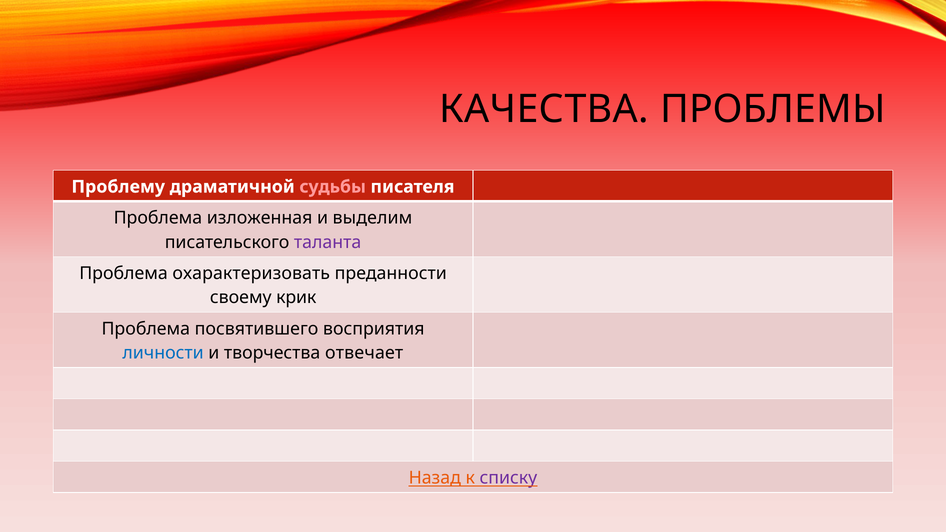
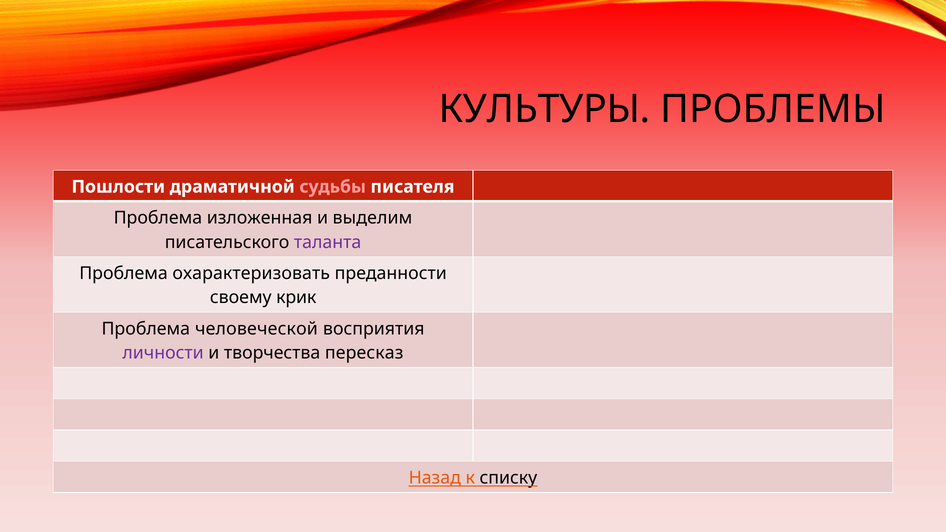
КАЧЕСТВА: КАЧЕСТВА -> КУЛЬТУРЫ
Проблему: Проблему -> Пошлости
посвятившего: посвятившего -> человеческой
личности colour: blue -> purple
отвечает: отвечает -> пересказ
списку colour: purple -> black
